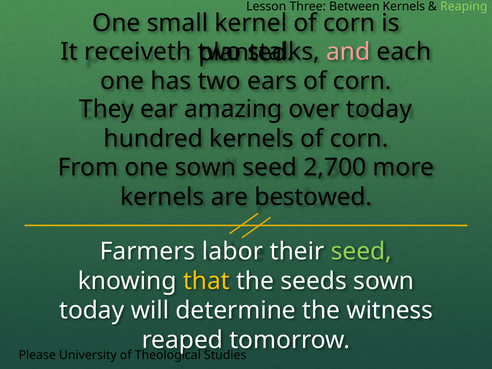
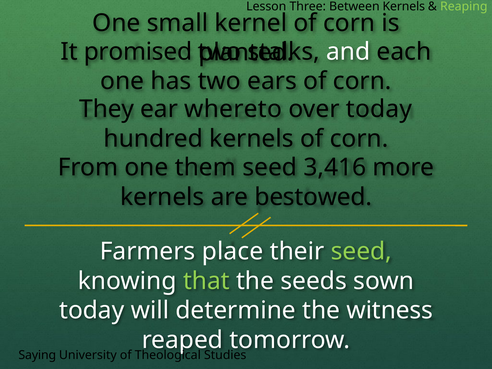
receiveth: receiveth -> promised
and colour: pink -> white
amazing: amazing -> whereto
one sown: sown -> them
2,700: 2,700 -> 3,416
labor: labor -> place
that colour: yellow -> light green
Please: Please -> Saying
